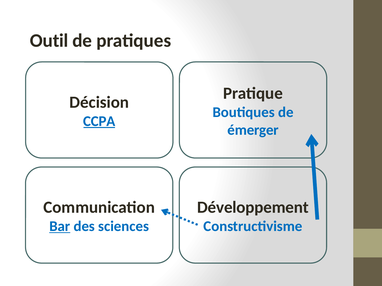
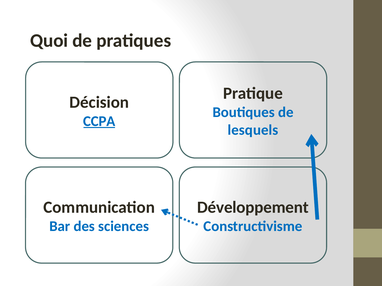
Outil: Outil -> Quoi
émerger: émerger -> lesquels
Bar underline: present -> none
